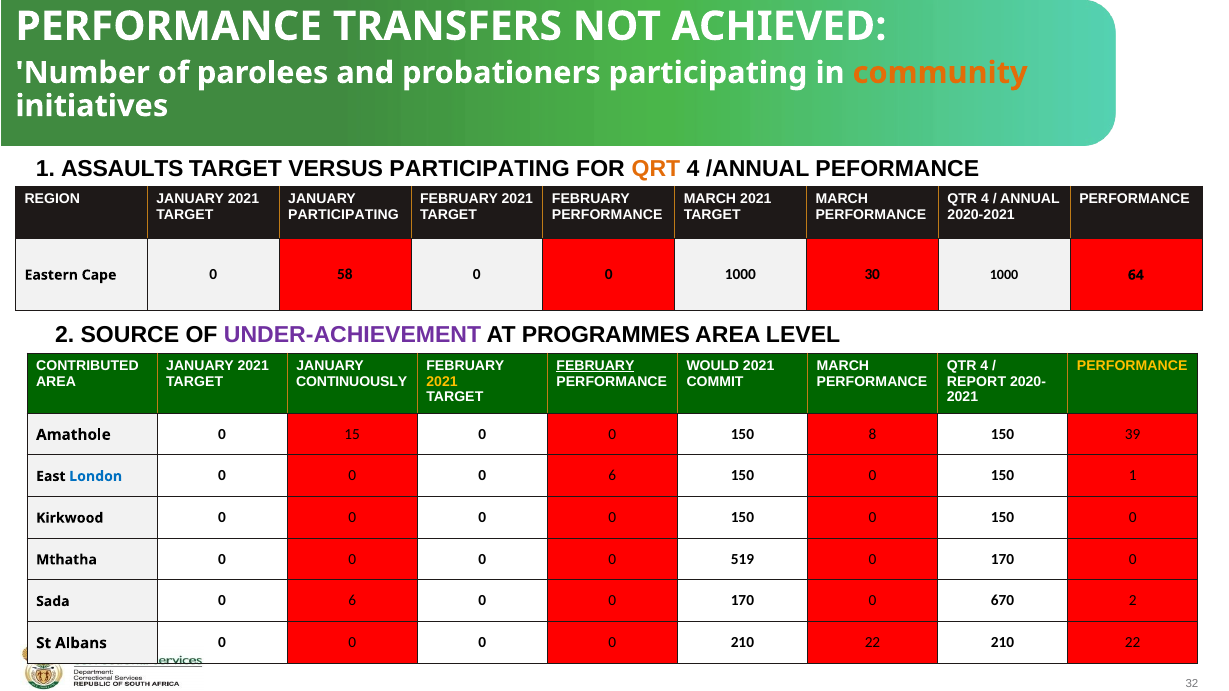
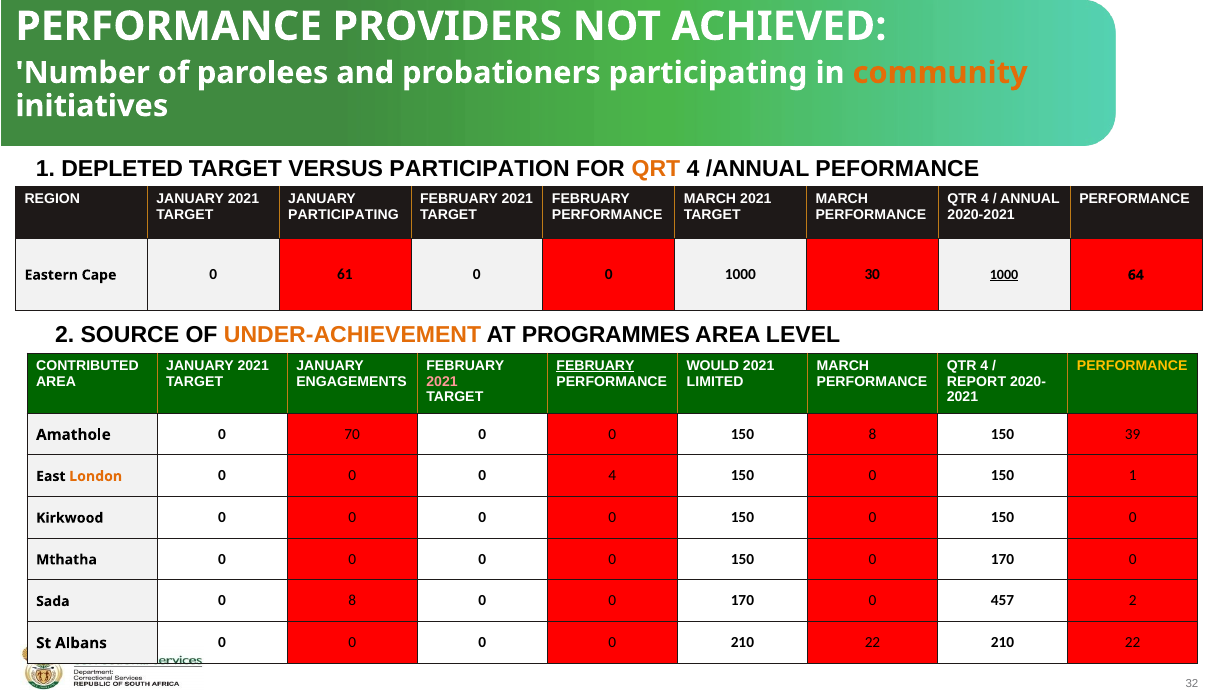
TRANSFERS: TRANSFERS -> PROVIDERS
ASSAULTS: ASSAULTS -> DEPLETED
VERSUS PARTICIPATING: PARTICIPATING -> PARTICIPATION
58: 58 -> 61
1000 at (1004, 274) underline: none -> present
UNDER-ACHIEVEMENT colour: purple -> orange
CONTINUOUSLY: CONTINUOUSLY -> ENGAGEMENTS
2021 at (442, 382) colour: yellow -> pink
COMMIT: COMMIT -> LIMITED
15: 15 -> 70
London colour: blue -> orange
0 0 6: 6 -> 4
519 at (742, 559): 519 -> 150
Sada 0 6: 6 -> 8
670: 670 -> 457
